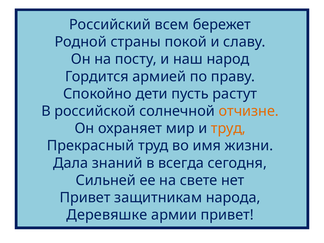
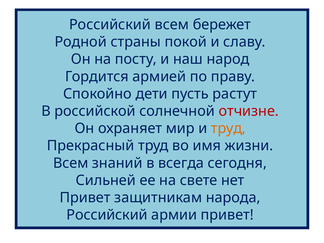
отчизне colour: orange -> red
Дала at (71, 163): Дала -> Всем
Деревяшке at (107, 215): Деревяшке -> Российский
